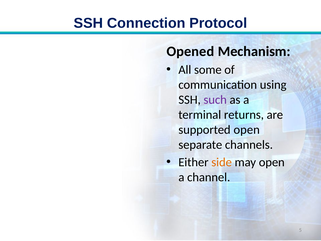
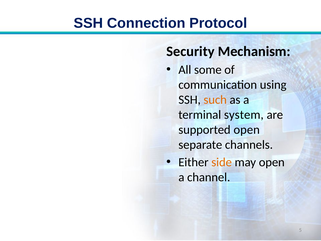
Opened: Opened -> Security
such colour: purple -> orange
returns: returns -> system
